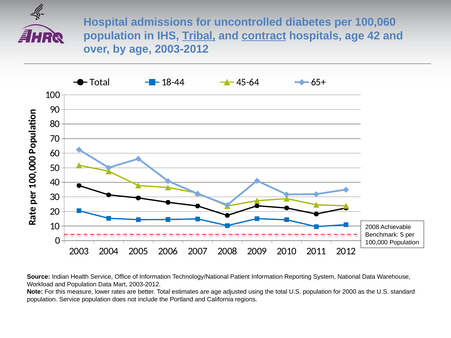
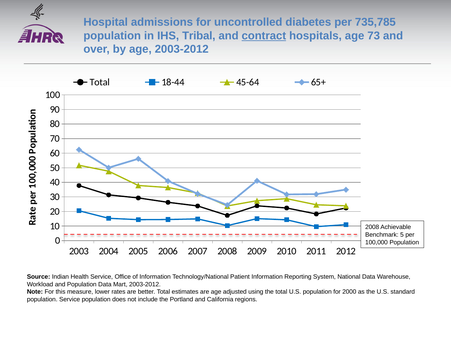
100,060: 100,060 -> 735,785
Tribal underline: present -> none
42: 42 -> 73
